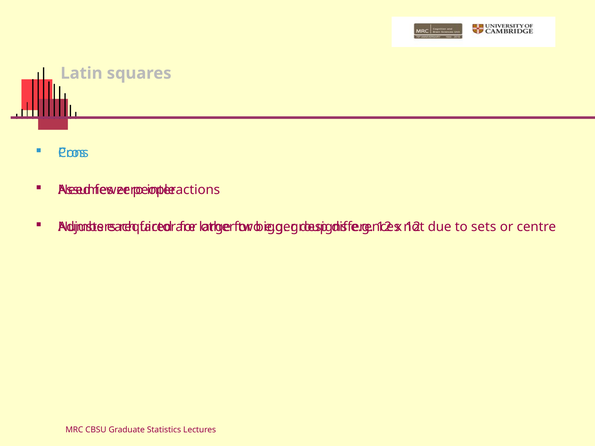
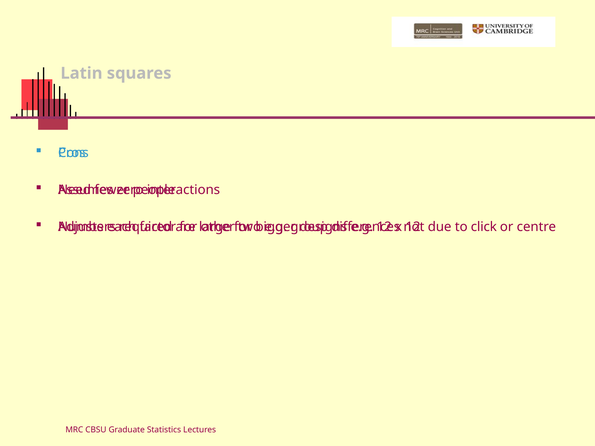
sets: sets -> click
